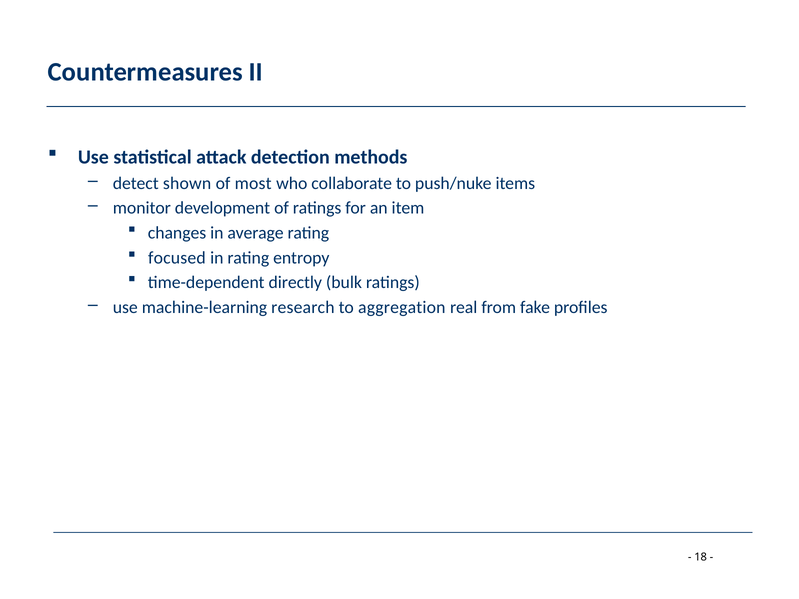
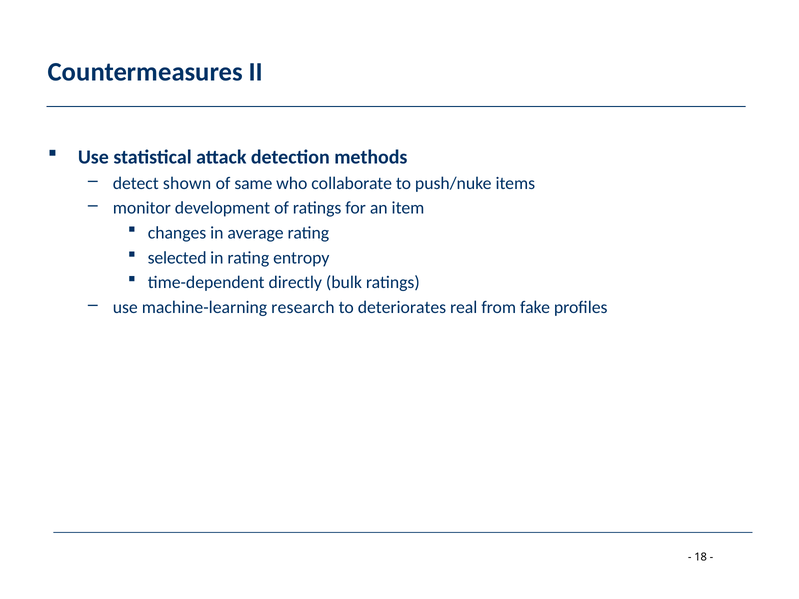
most: most -> same
focused: focused -> selected
aggregation: aggregation -> deteriorates
